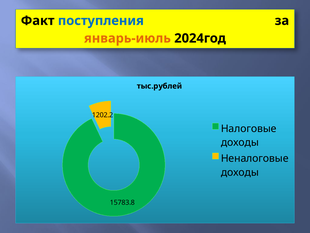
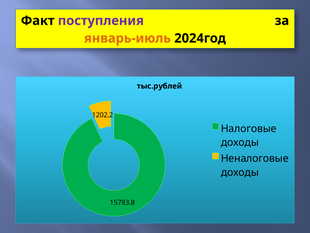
поступления colour: blue -> purple
